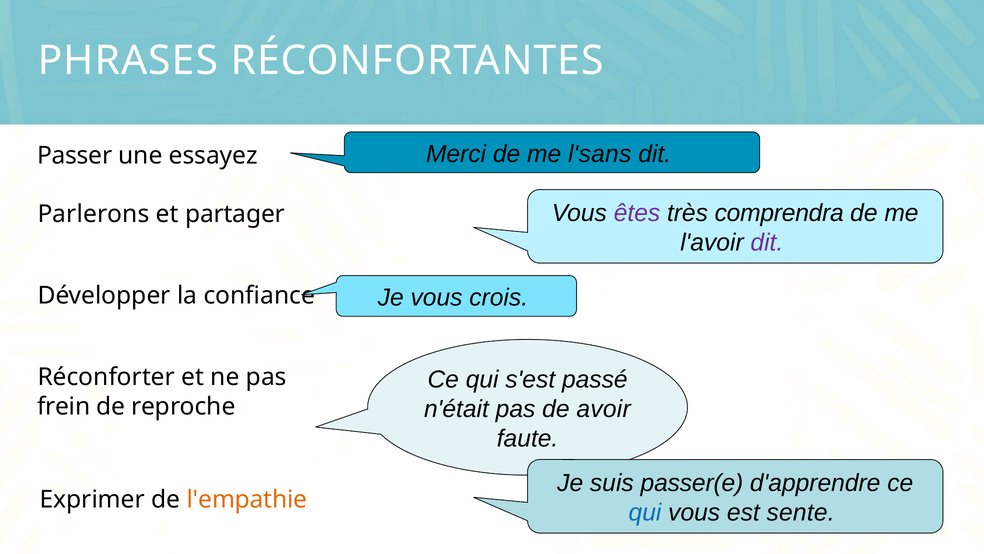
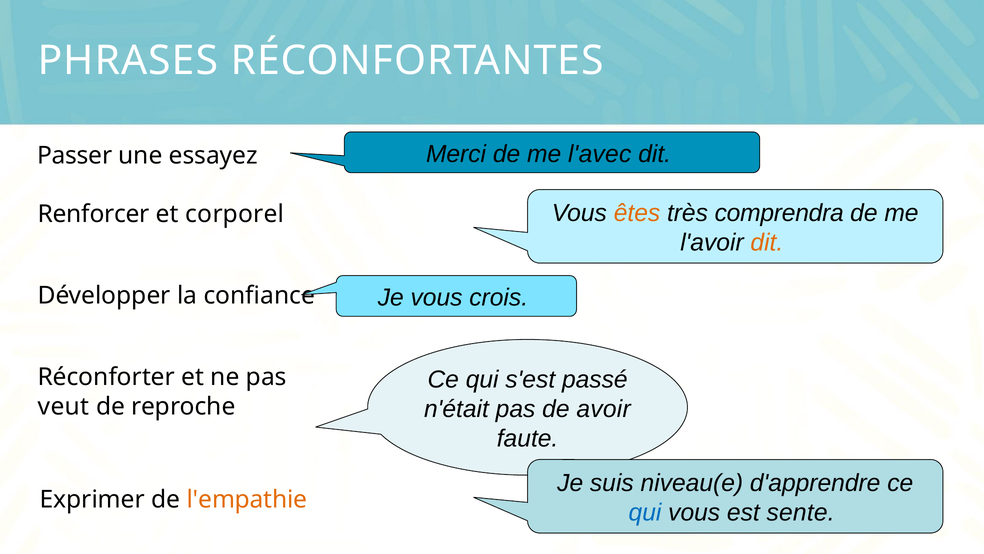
l'sans: l'sans -> l'avec
êtes colour: purple -> orange
Parlerons: Parlerons -> Renforcer
partager: partager -> corporel
dit at (767, 243) colour: purple -> orange
frein: frein -> veut
passer(e: passer(e -> niveau(e
